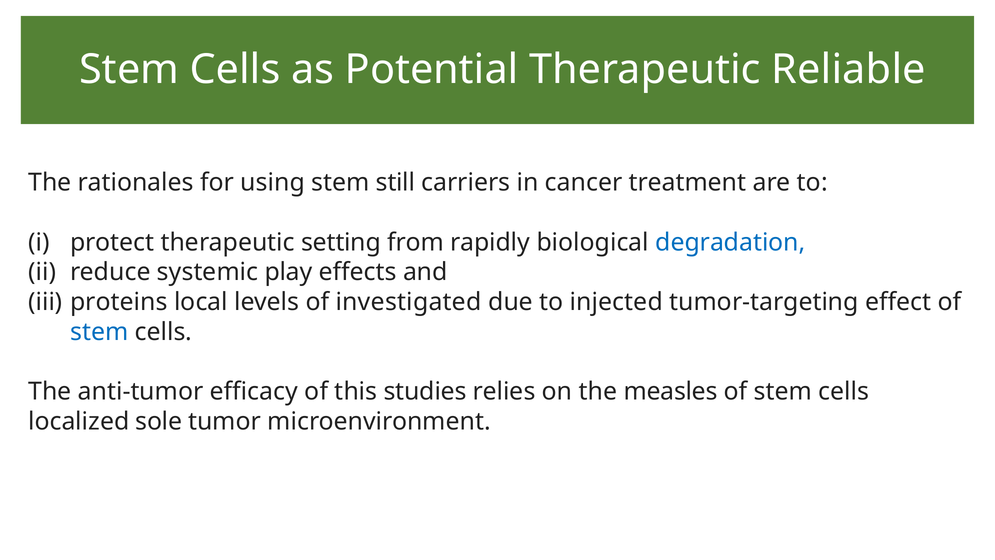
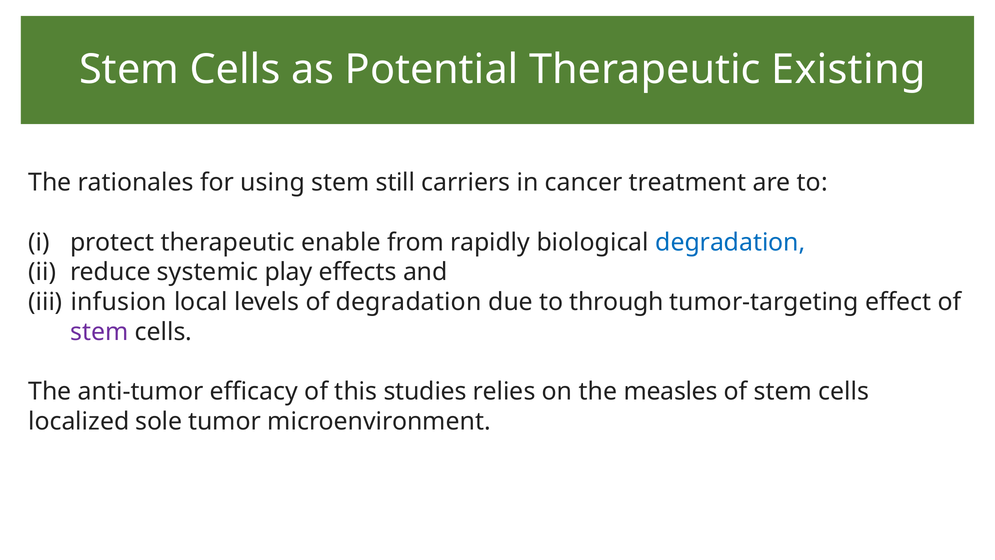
Reliable: Reliable -> Existing
setting: setting -> enable
proteins: proteins -> infusion
of investigated: investigated -> degradation
injected: injected -> through
stem at (99, 332) colour: blue -> purple
